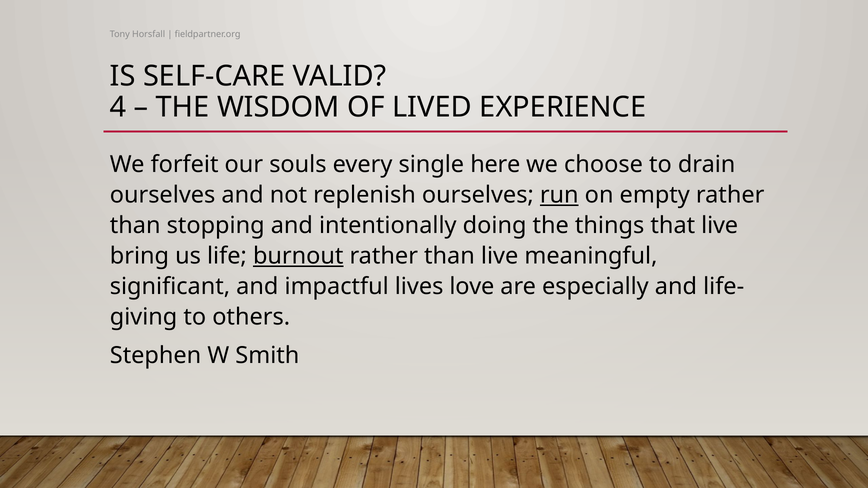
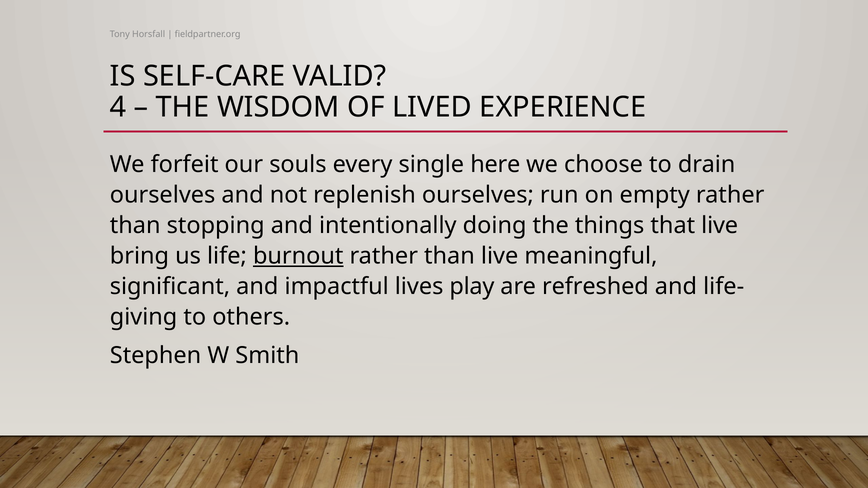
run underline: present -> none
love: love -> play
especially: especially -> refreshed
